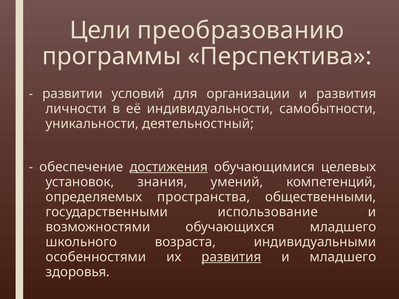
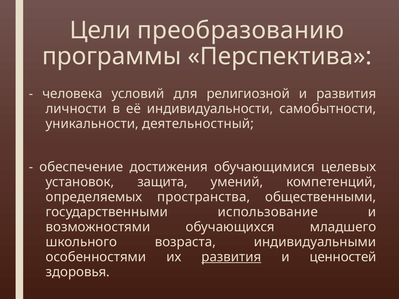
развитии: развитии -> человека
организации: организации -> религиозной
достижения underline: present -> none
знания: знания -> защита
и младшего: младшего -> ценностей
